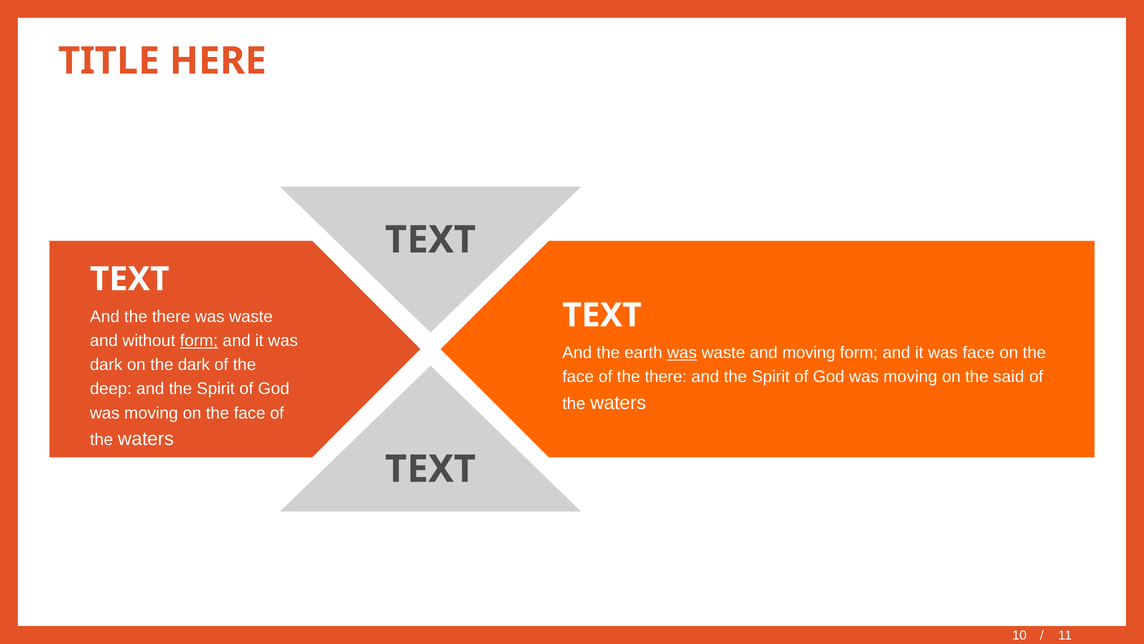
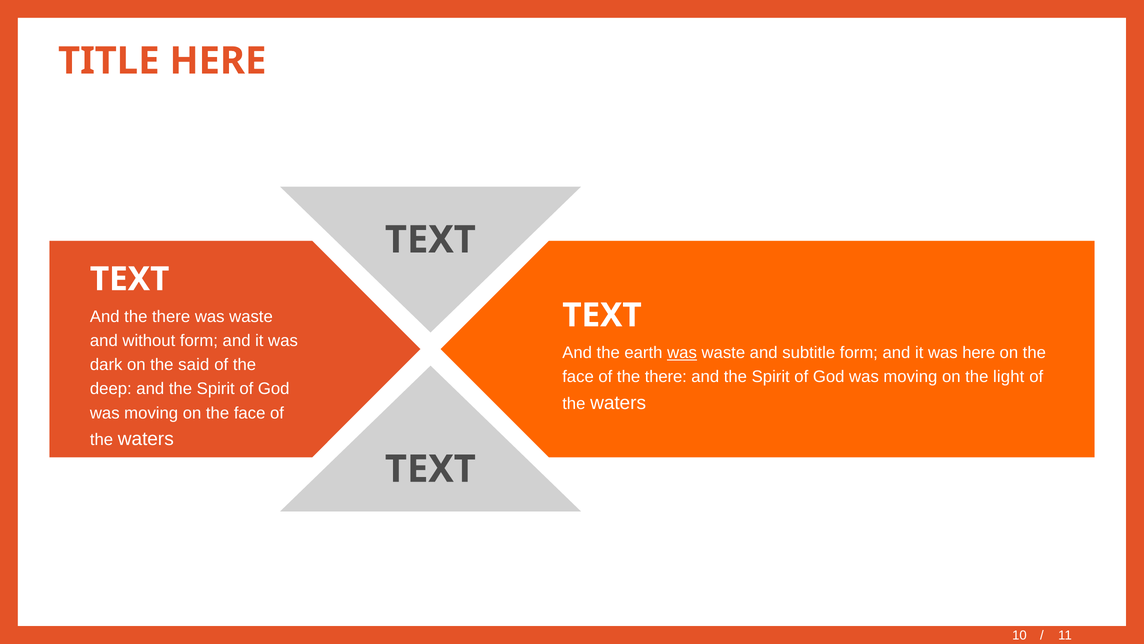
form at (199, 341) underline: present -> none
and moving: moving -> subtitle
was face: face -> here
the dark: dark -> said
said: said -> light
